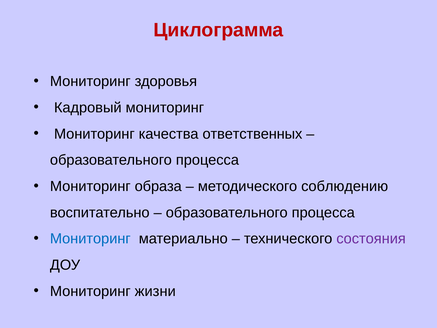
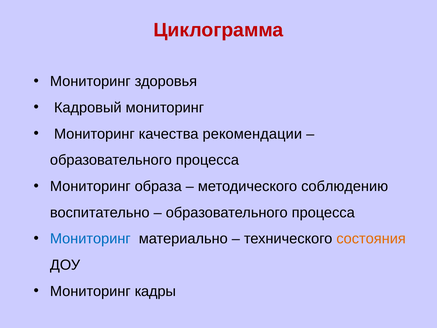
ответственных: ответственных -> рекомендации
состояния colour: purple -> orange
жизни: жизни -> кадры
